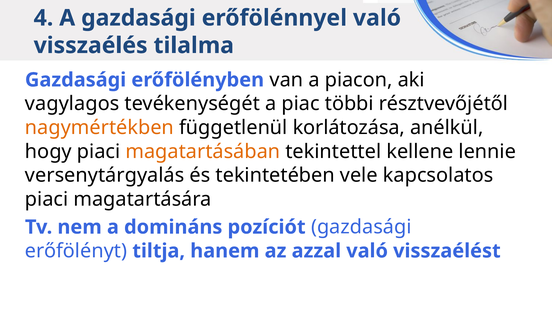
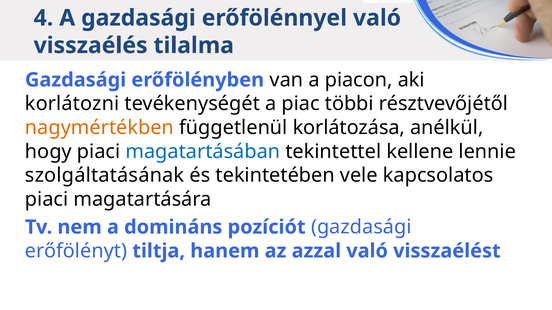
vagylagos: vagylagos -> korlátozni
magatartásában colour: orange -> blue
versenytárgyalás: versenytárgyalás -> szolgáltatásának
